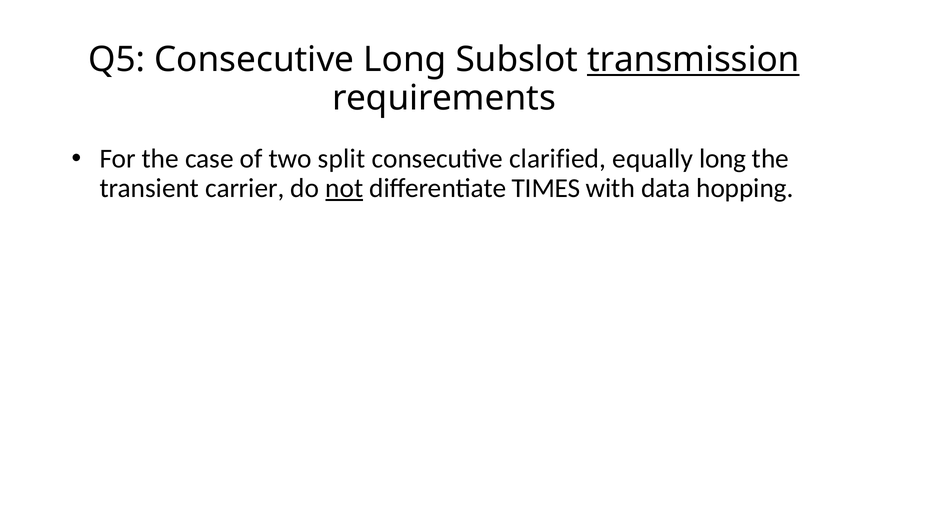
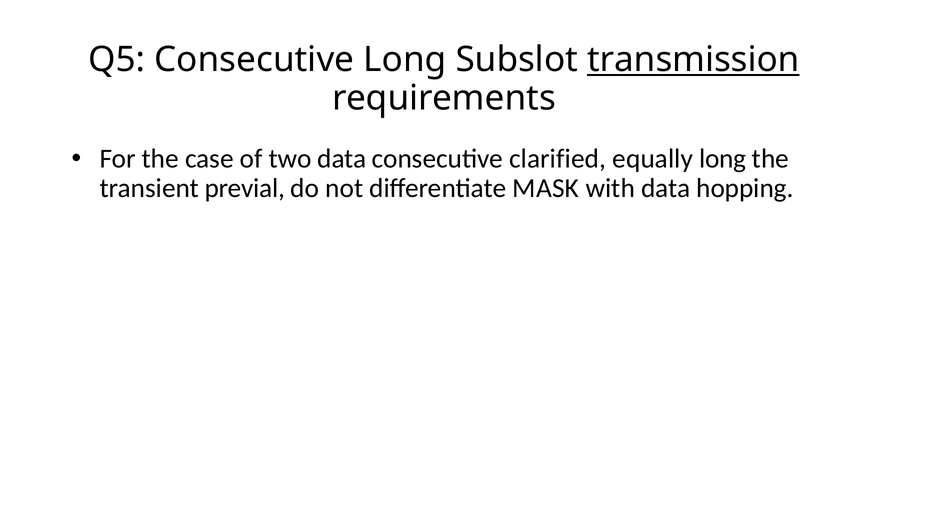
two split: split -> data
carrier: carrier -> previal
not underline: present -> none
TIMES: TIMES -> MASK
